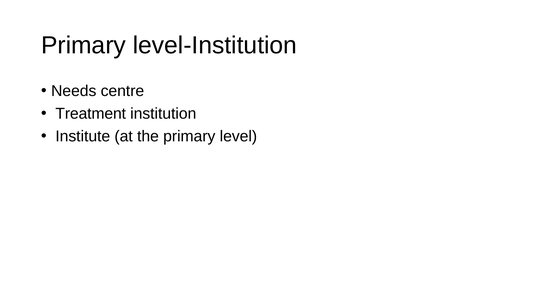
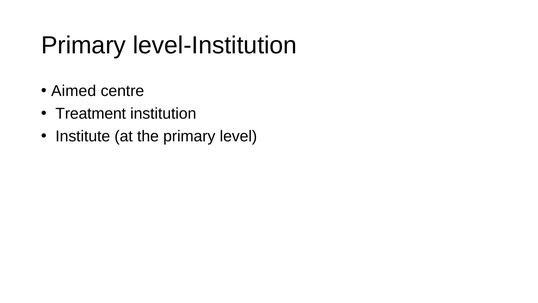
Needs: Needs -> Aimed
